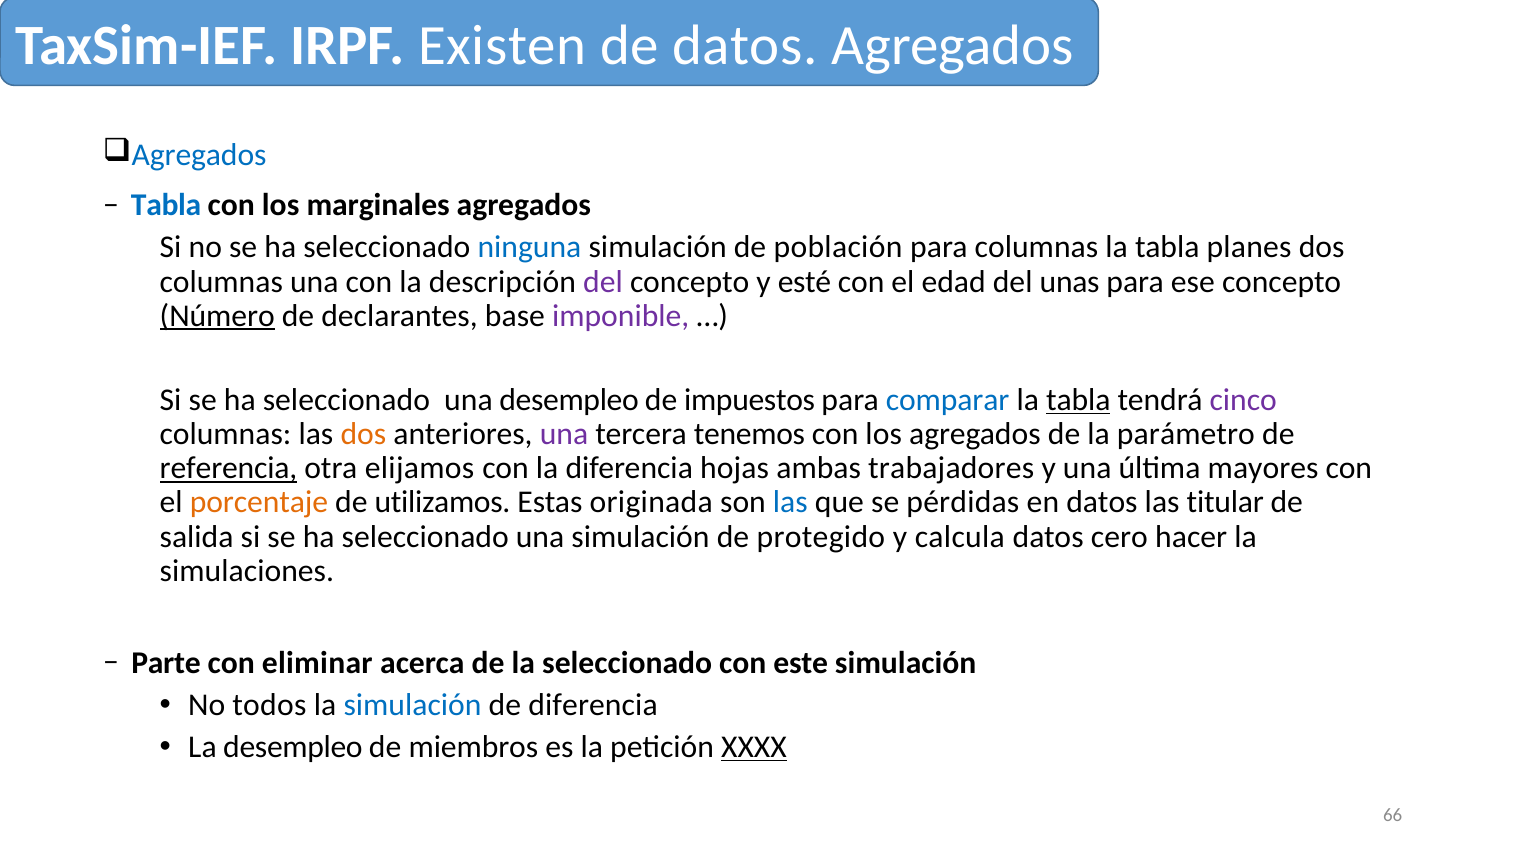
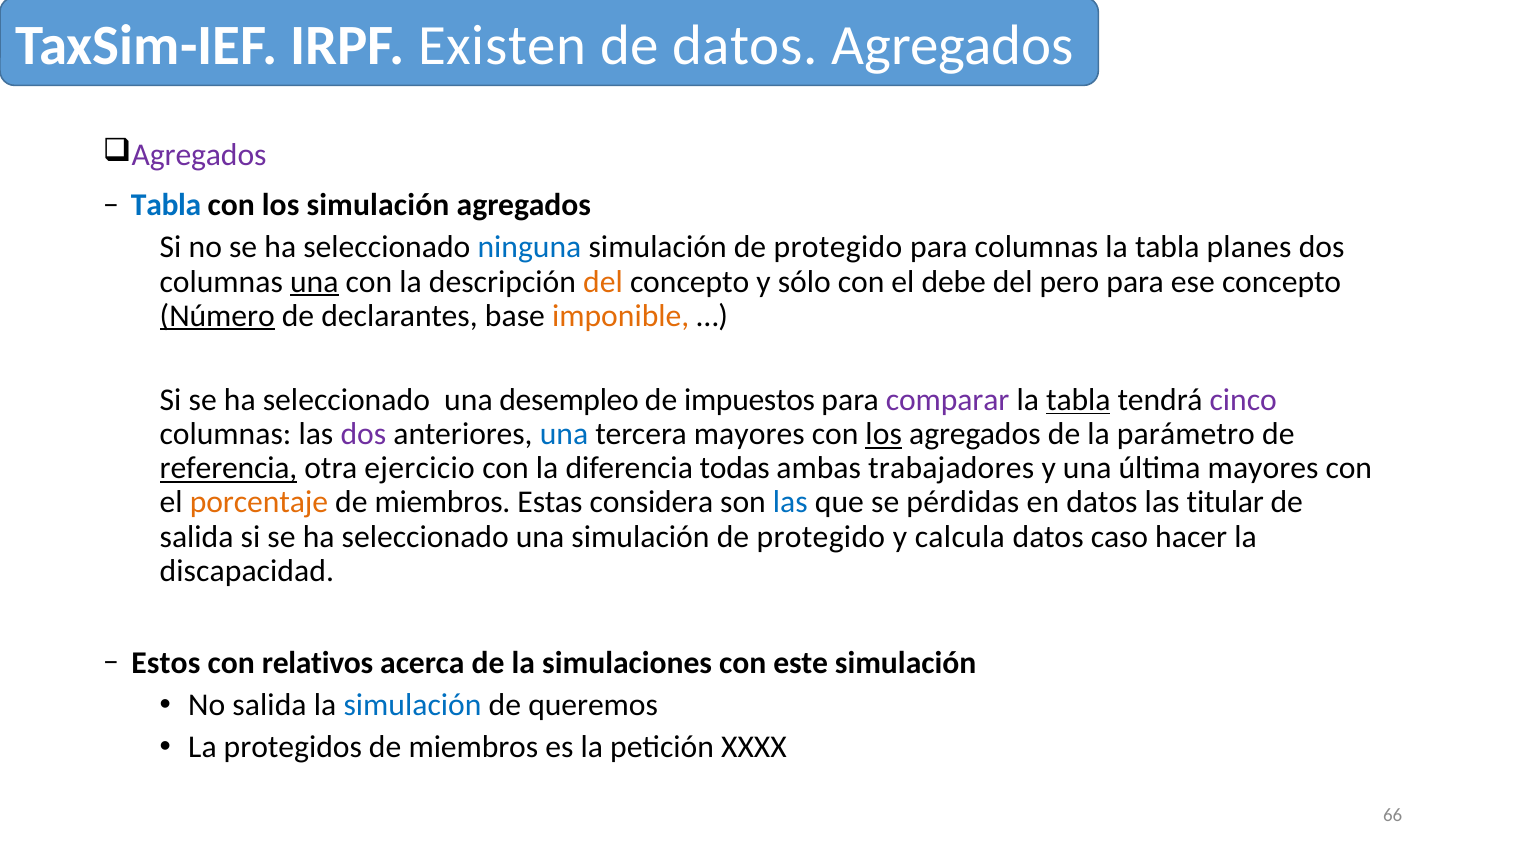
Agregados at (199, 155) colour: blue -> purple
los marginales: marginales -> simulación
población at (838, 247): población -> protegido
una at (314, 282) underline: none -> present
del at (603, 282) colour: purple -> orange
esté: esté -> sólo
edad: edad -> debe
unas: unas -> pero
imponible colour: purple -> orange
comparar colour: blue -> purple
dos at (363, 434) colour: orange -> purple
una at (564, 434) colour: purple -> blue
tercera tenemos: tenemos -> mayores
los at (884, 434) underline: none -> present
elijamos: elijamos -> ejercicio
hojas: hojas -> todas
utilizamos at (443, 502): utilizamos -> miembros
originada: originada -> considera
cero: cero -> caso
simulaciones: simulaciones -> discapacidad
Parte: Parte -> Estos
eliminar: eliminar -> relativos
la seleccionado: seleccionado -> simulaciones
No todos: todos -> salida
de diferencia: diferencia -> queremos
La desempleo: desempleo -> protegidos
XXXX underline: present -> none
